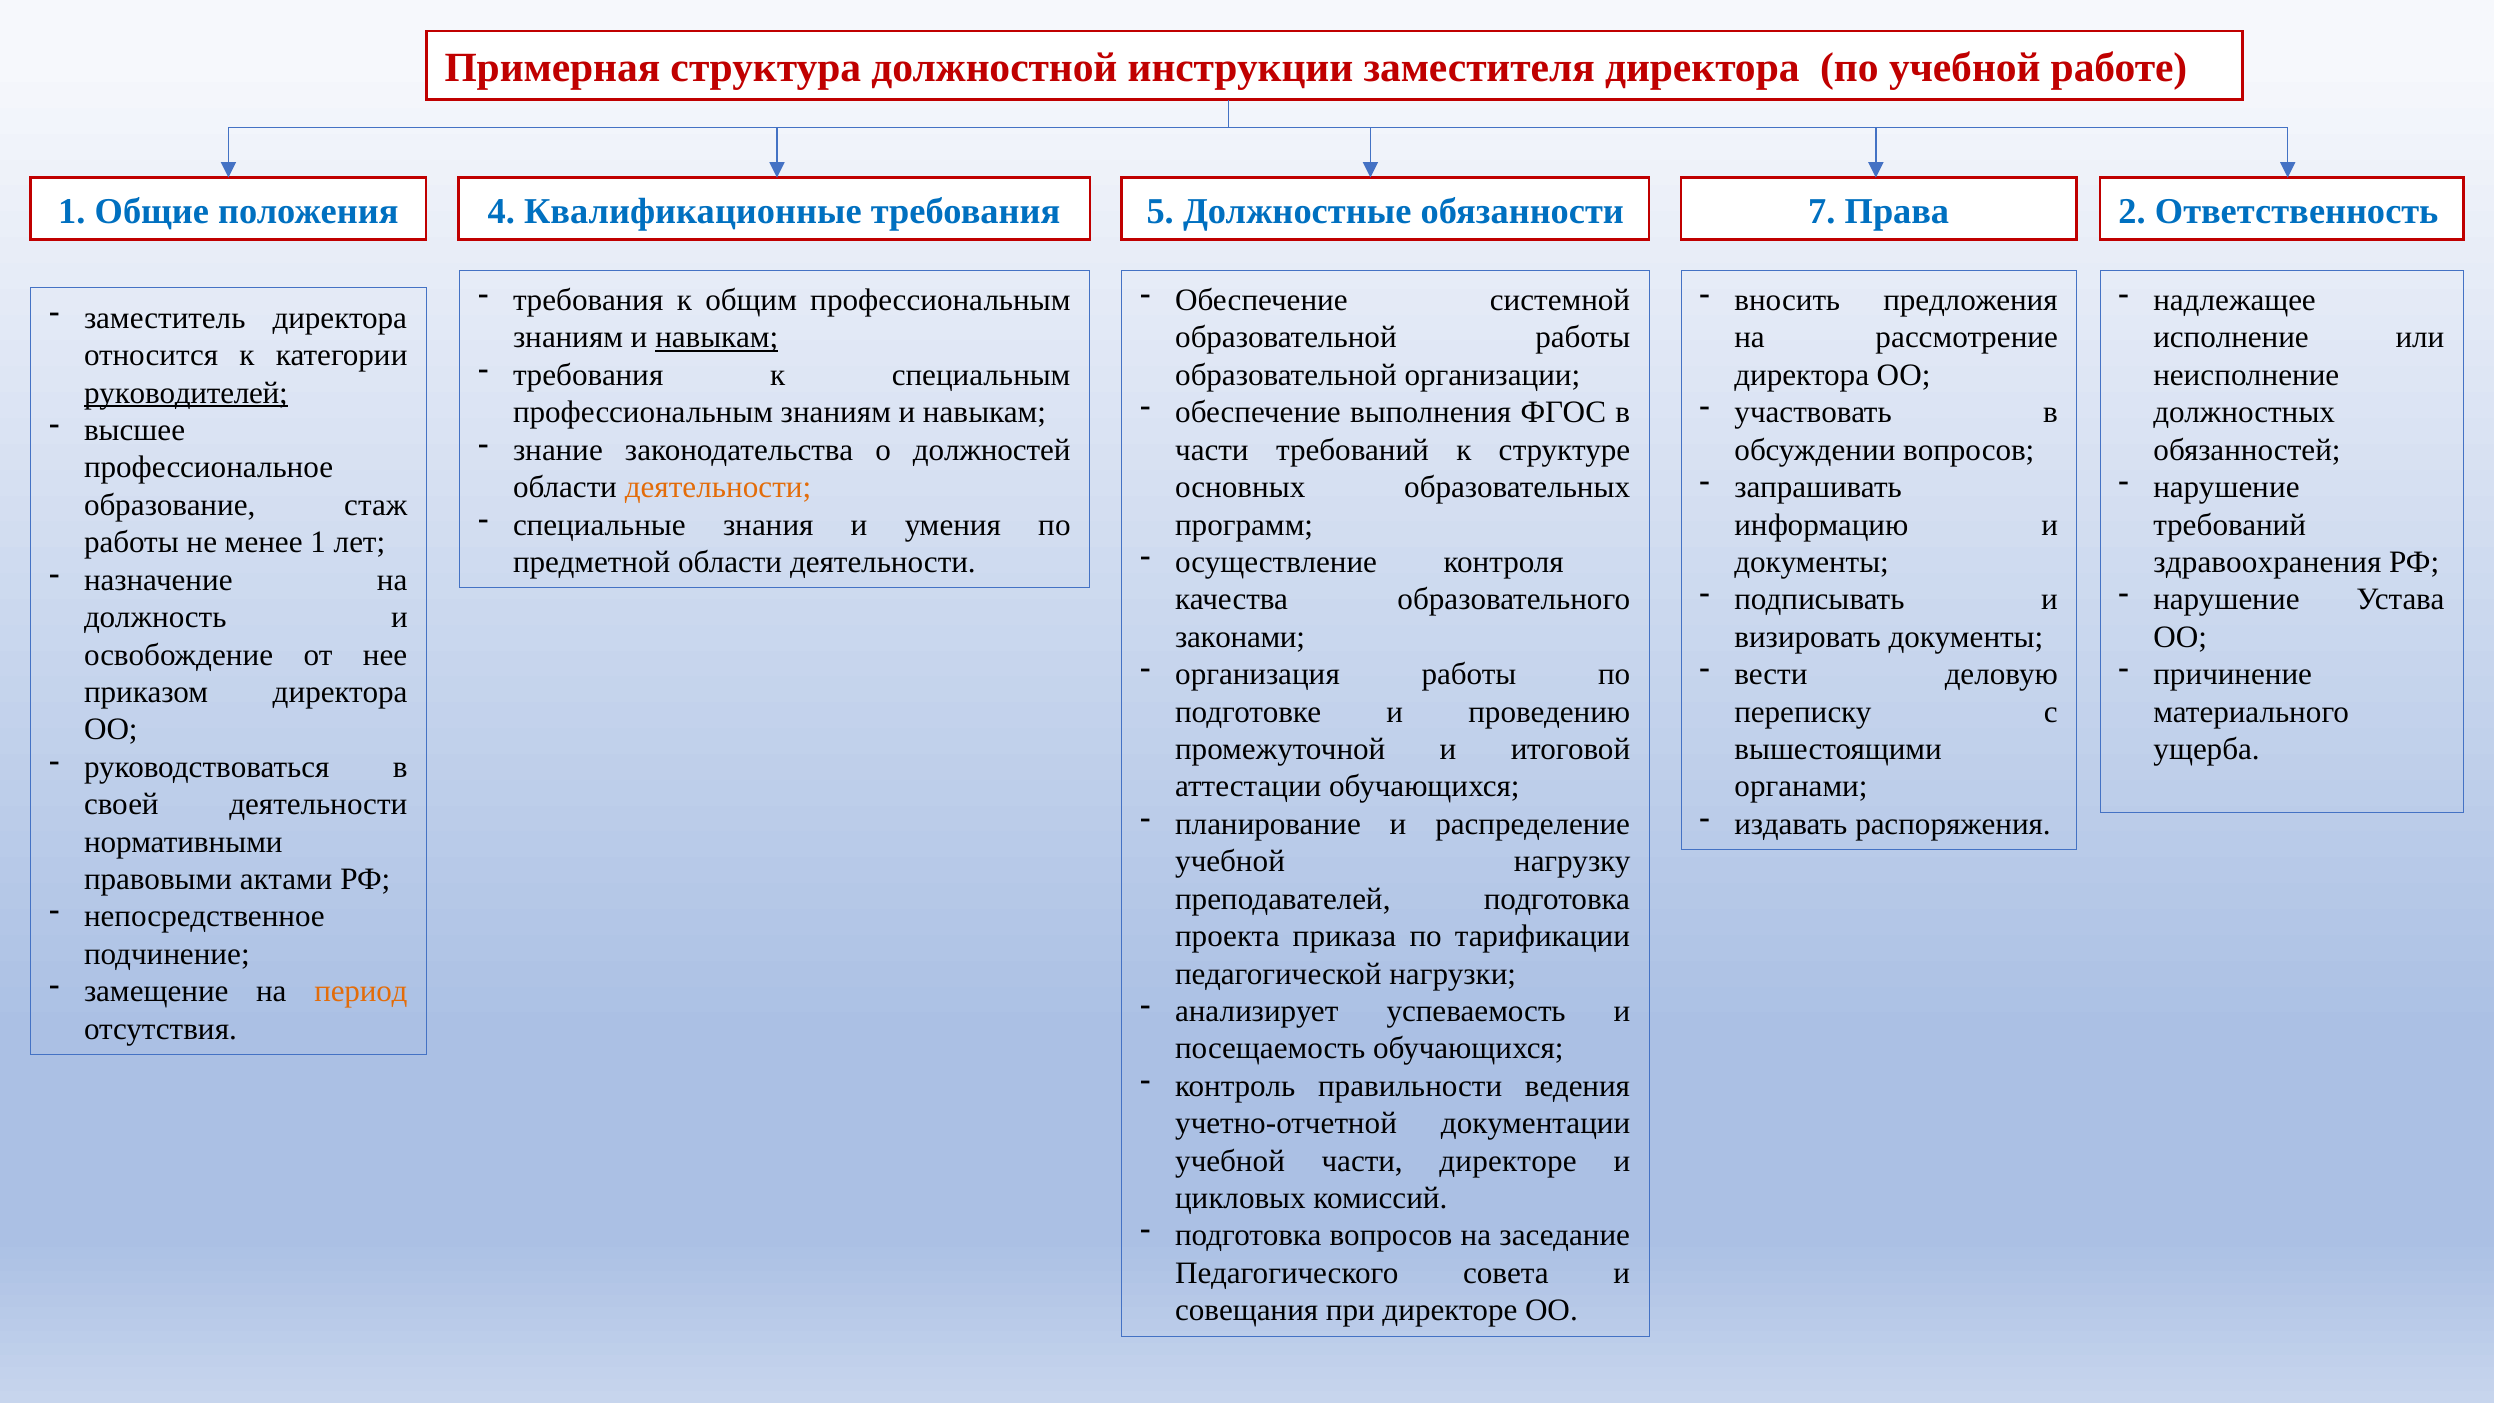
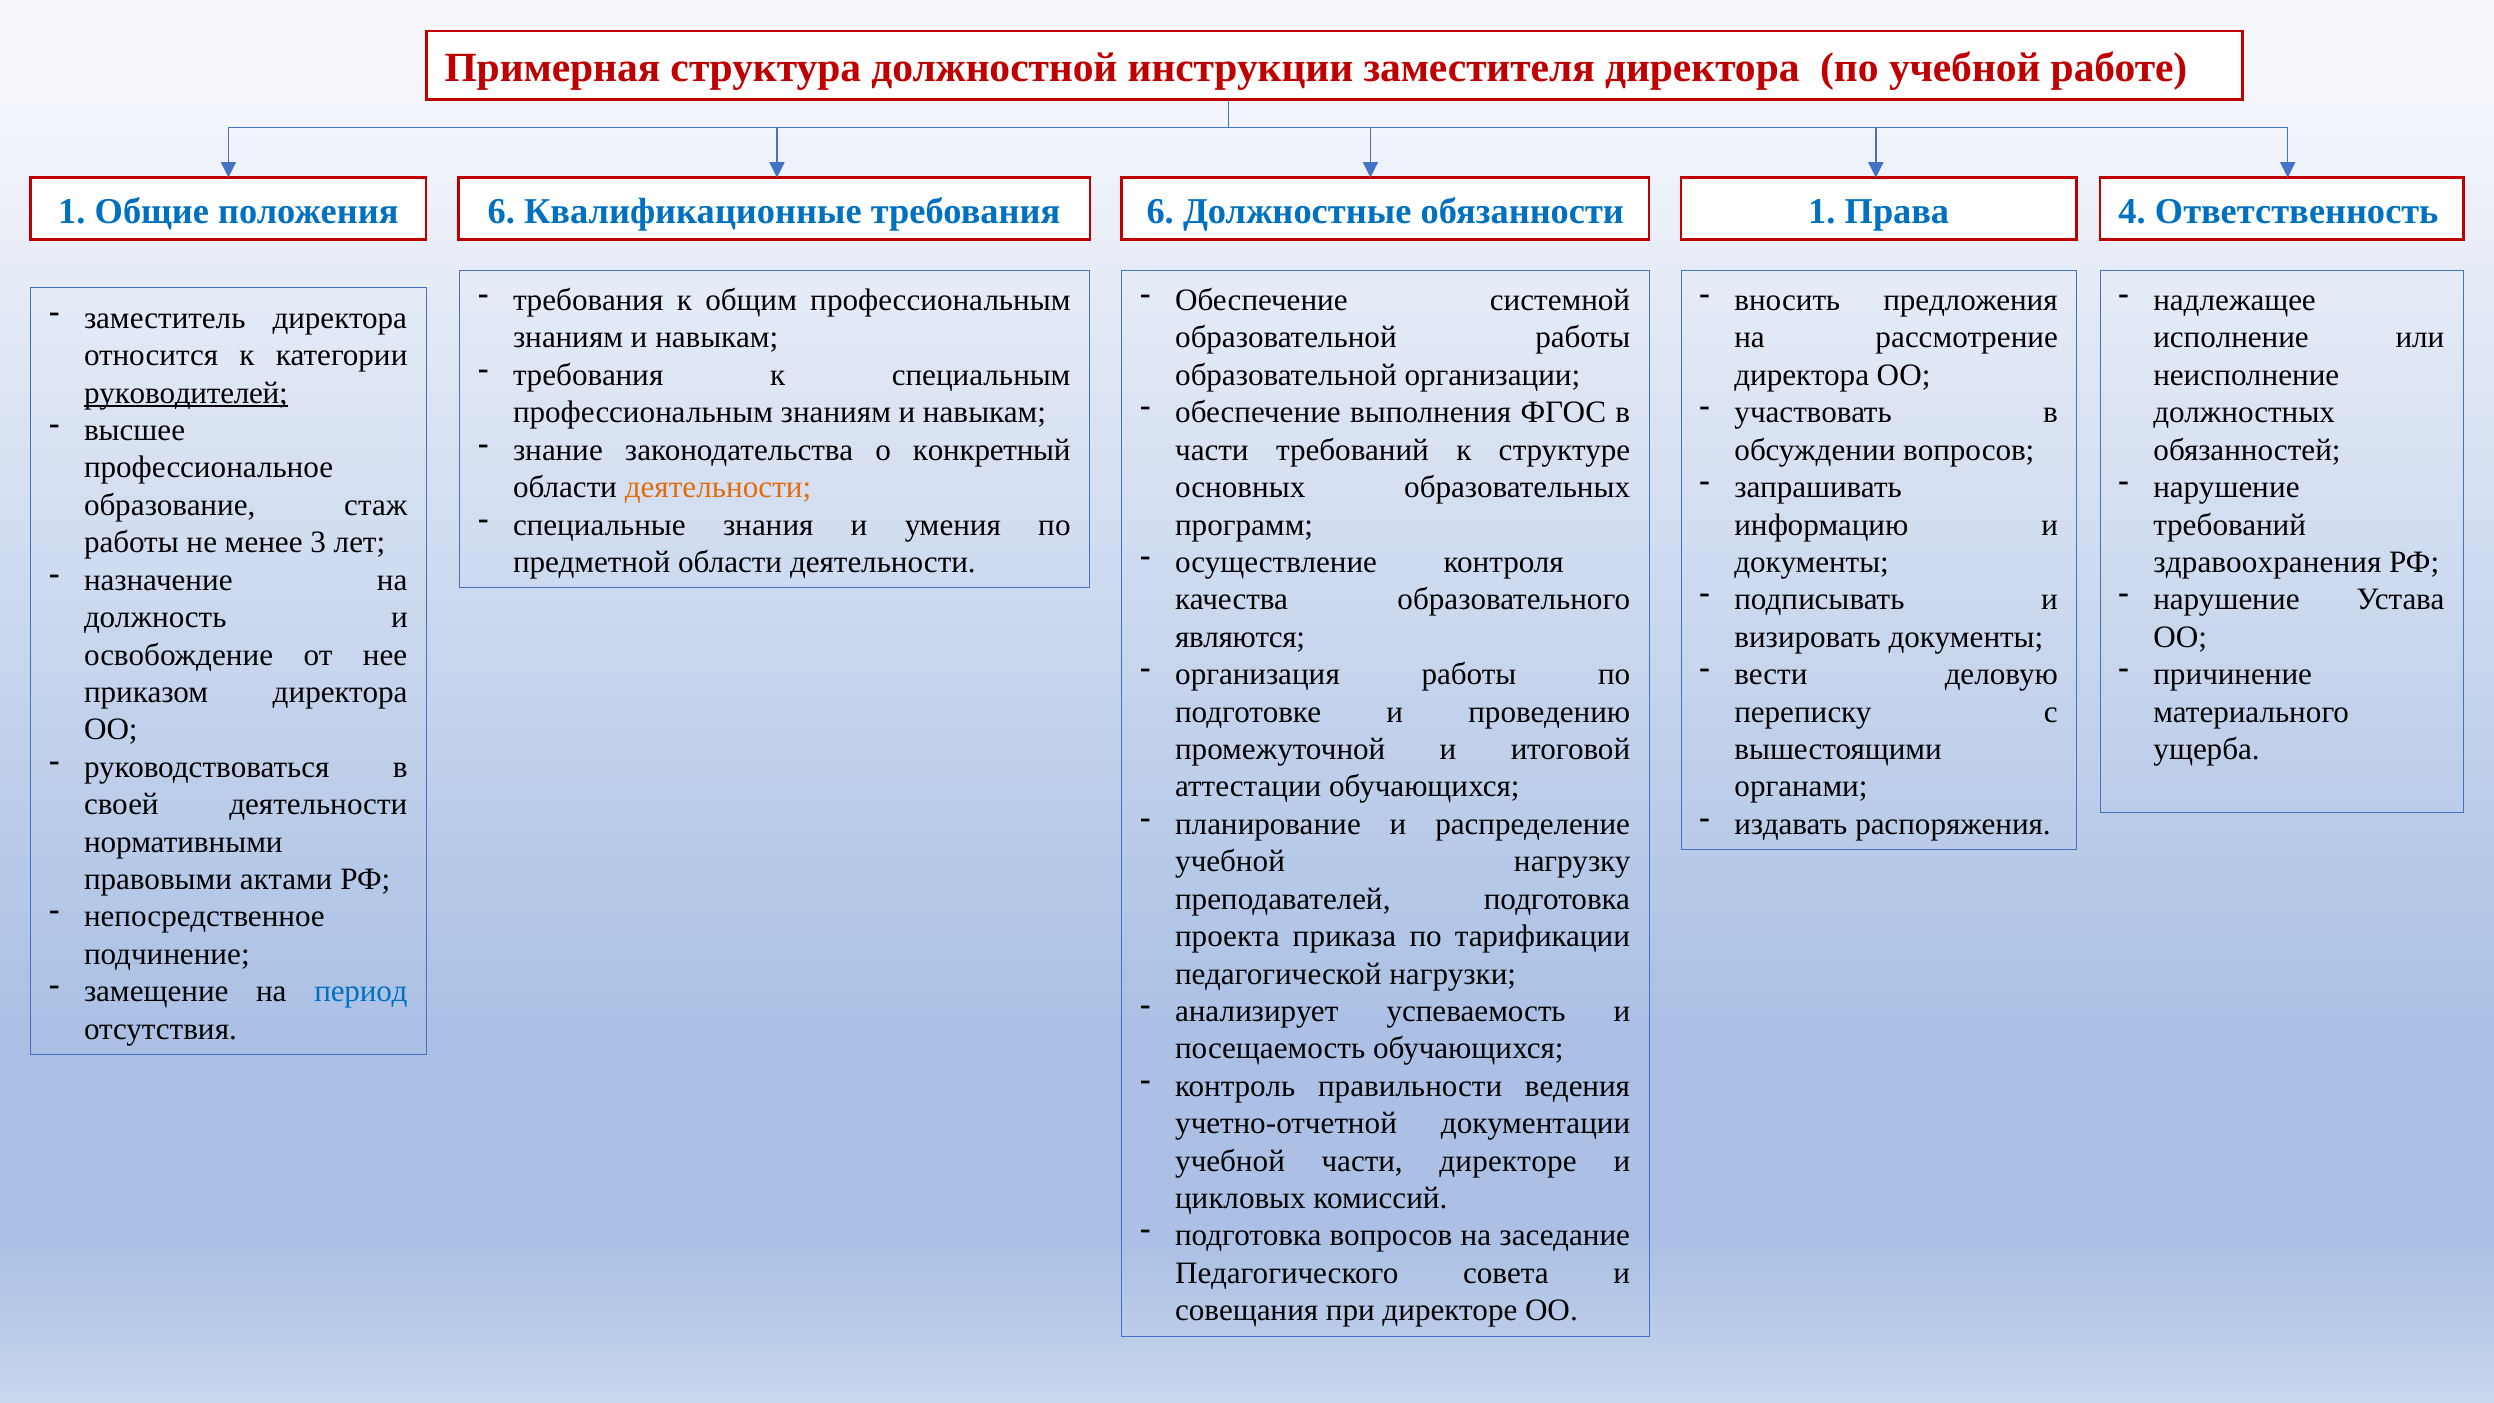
положения 4: 4 -> 6
требования 5: 5 -> 6
обязанности 7: 7 -> 1
2: 2 -> 4
навыкам at (717, 338) underline: present -> none
должностей: должностей -> конкретный
менее 1: 1 -> 3
законами: законами -> являются
период colour: orange -> blue
